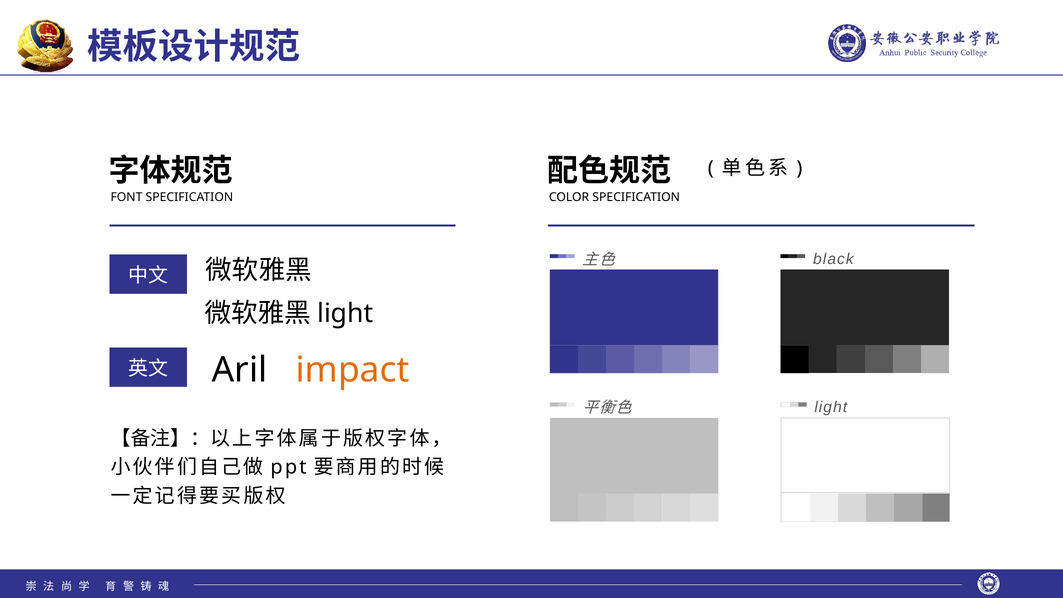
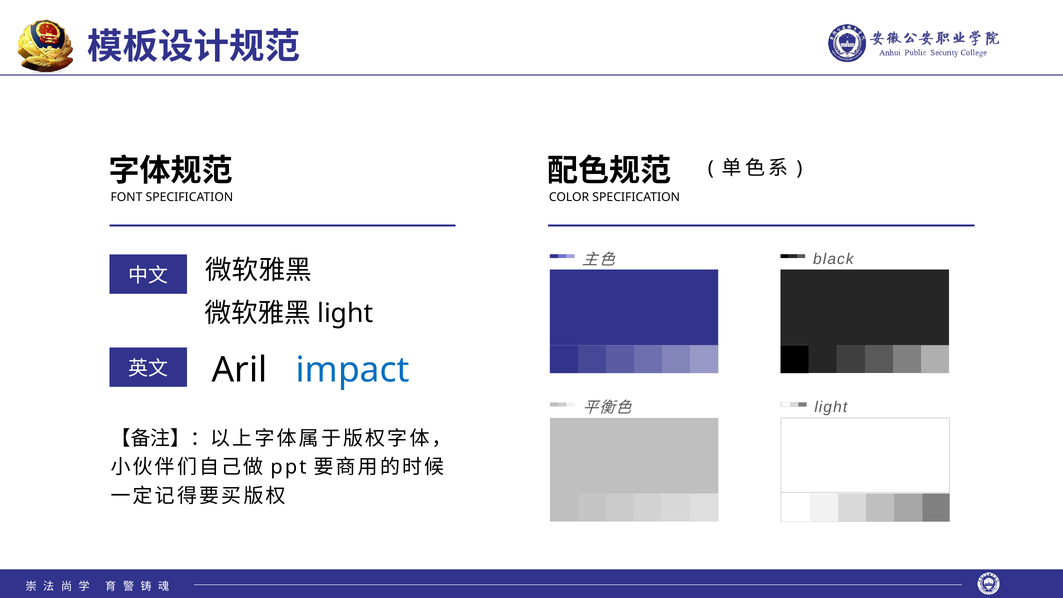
impact colour: orange -> blue
